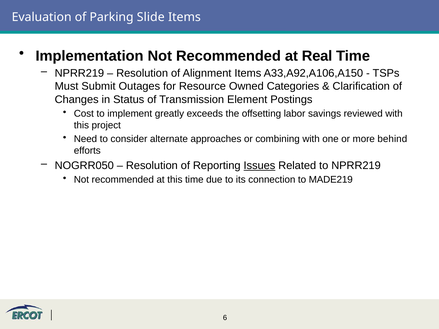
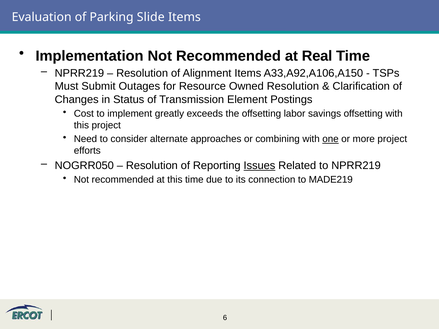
Owned Categories: Categories -> Resolution
savings reviewed: reviewed -> offsetting
one underline: none -> present
more behind: behind -> project
